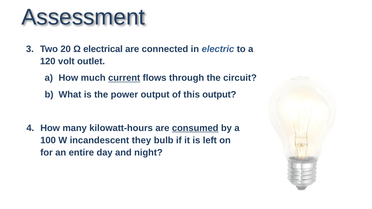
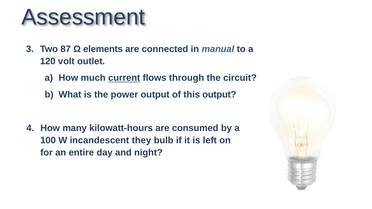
20: 20 -> 87
electrical: electrical -> elements
electric: electric -> manual
consumed underline: present -> none
